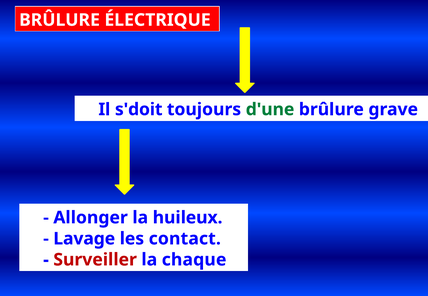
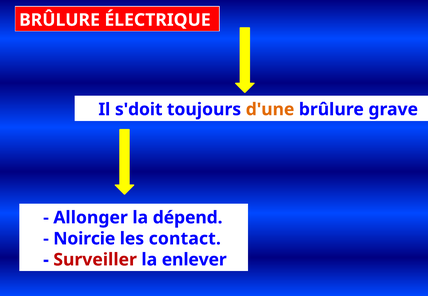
d'une colour: green -> orange
huileux: huileux -> dépend
Lavage: Lavage -> Noircie
chaque: chaque -> enlever
